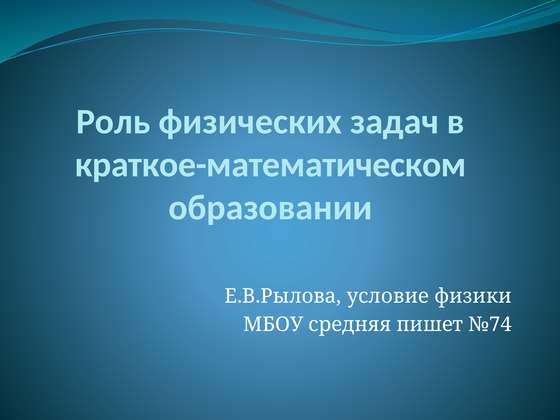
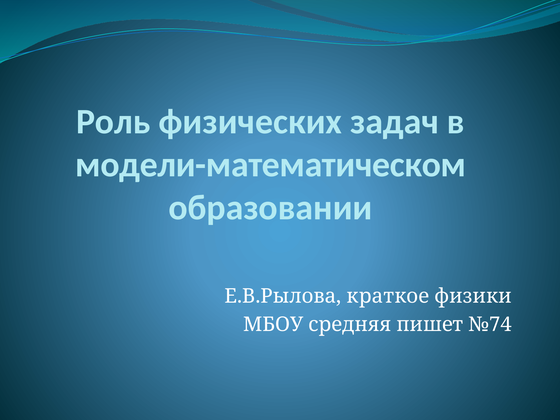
краткое-математическом: краткое-математическом -> модели-математическом
условие: условие -> краткое
